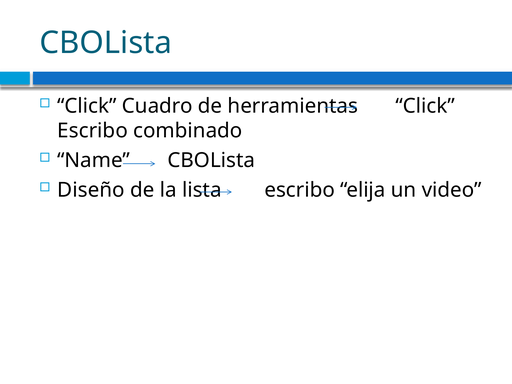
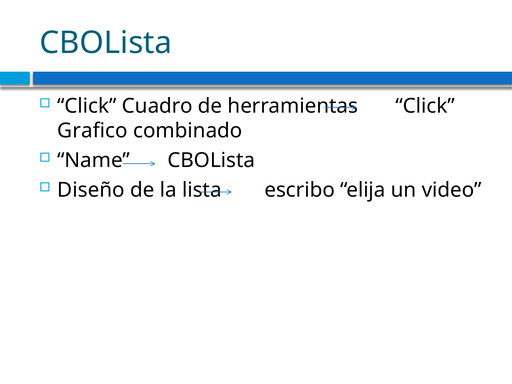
Escribo at (93, 131): Escribo -> Grafico
